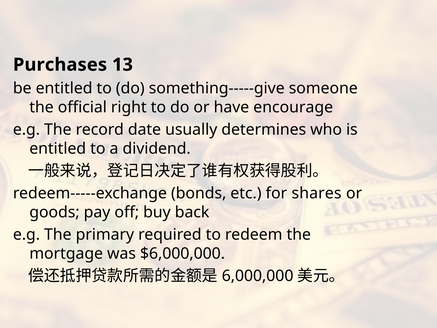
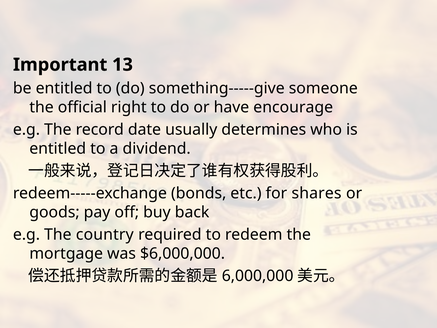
Purchases: Purchases -> Important
primary: primary -> country
